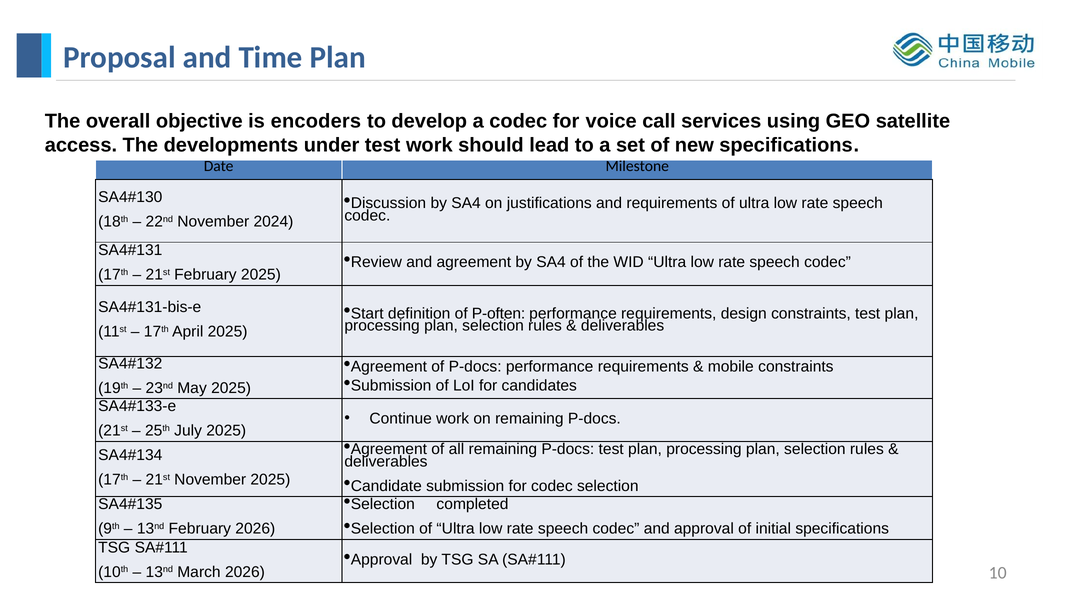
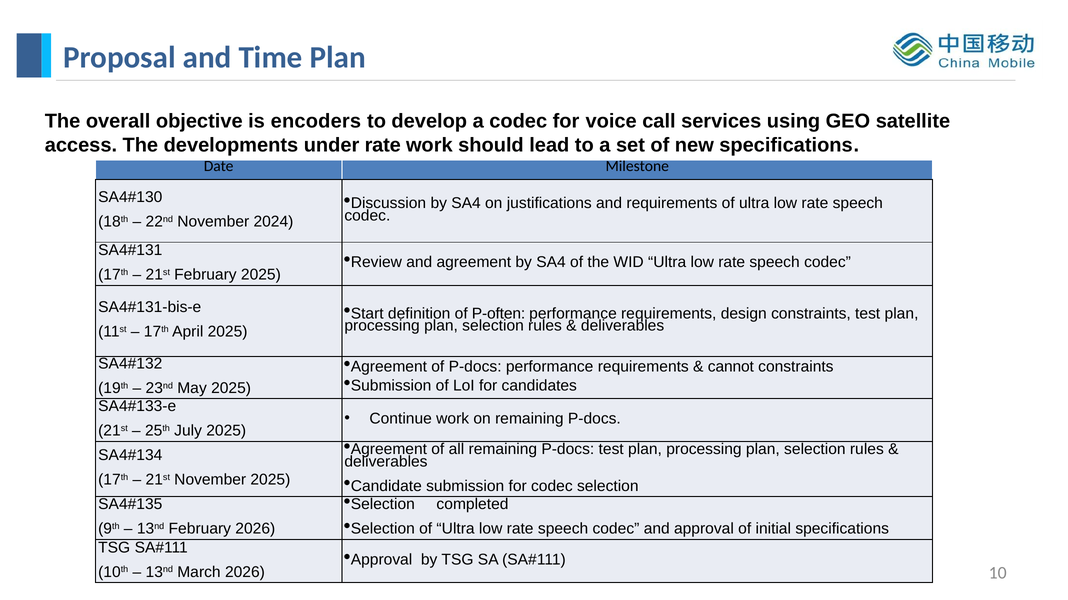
under test: test -> rate
mobile: mobile -> cannot
